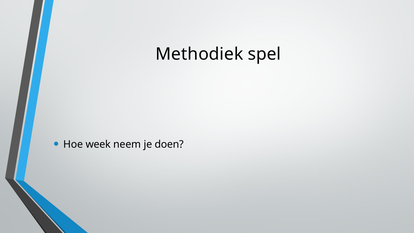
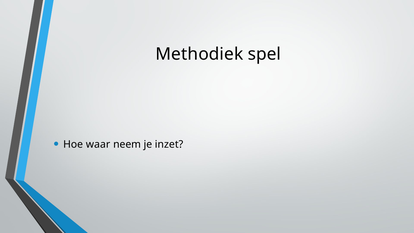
week: week -> waar
doen: doen -> inzet
